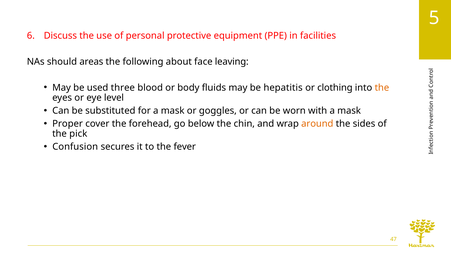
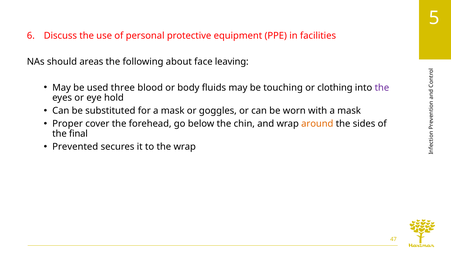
hepatitis: hepatitis -> touching
the at (382, 87) colour: orange -> purple
level: level -> hold
pick: pick -> final
Confusion: Confusion -> Prevented
the fever: fever -> wrap
